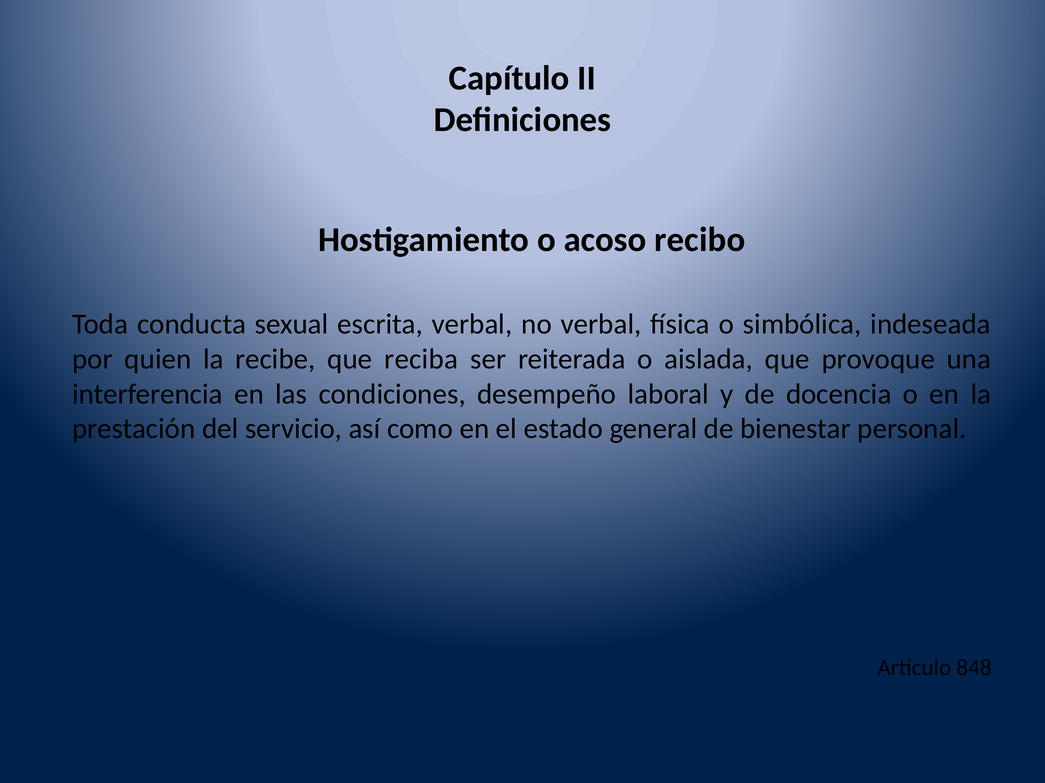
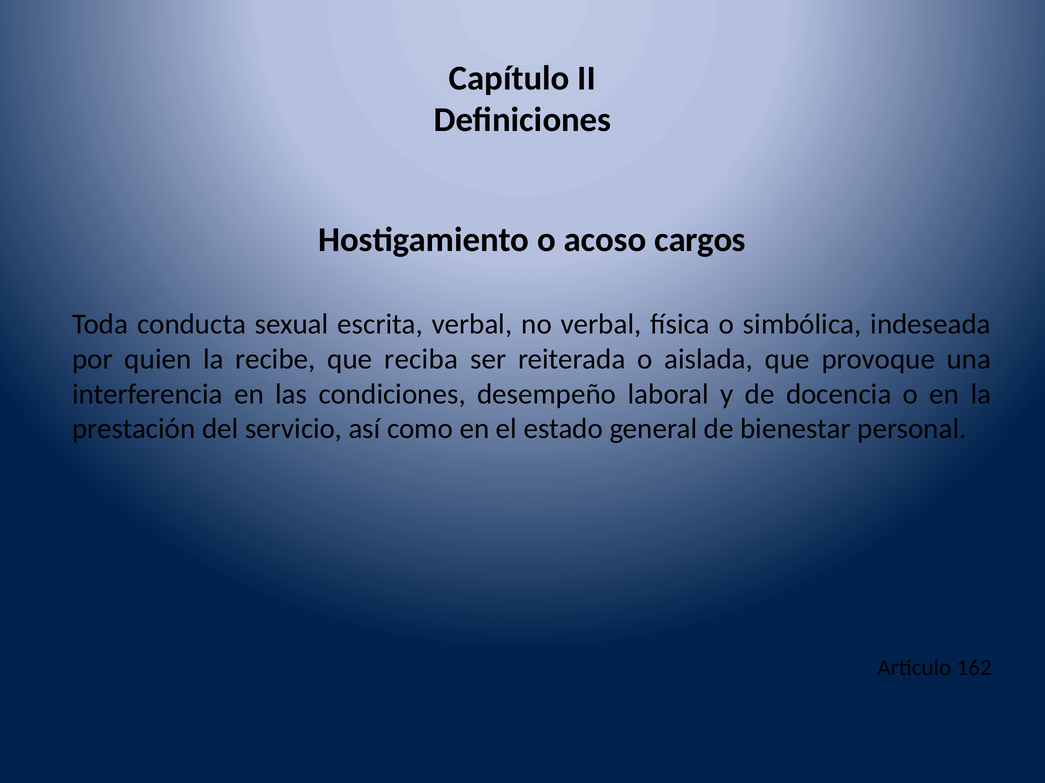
recibo: recibo -> cargos
848: 848 -> 162
